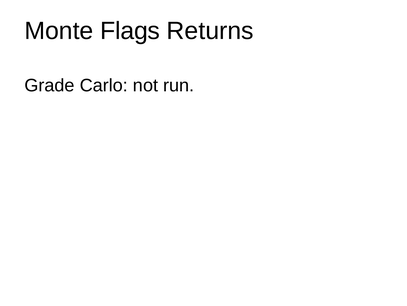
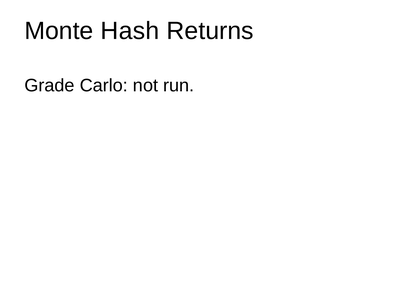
Flags: Flags -> Hash
